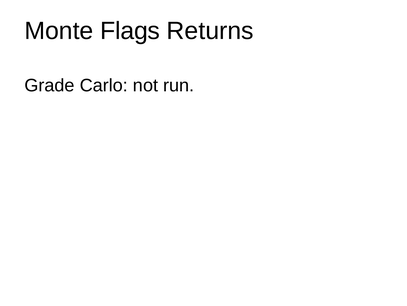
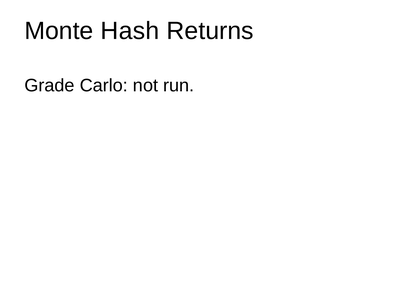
Flags: Flags -> Hash
